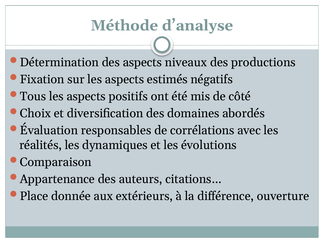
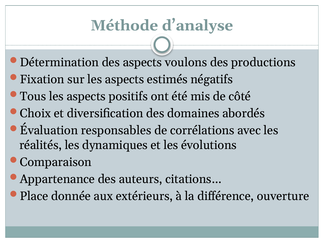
niveaux: niveaux -> voulons
